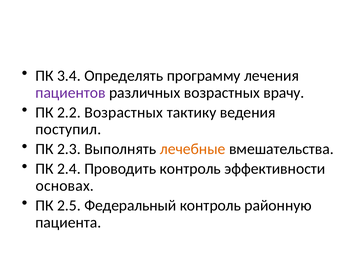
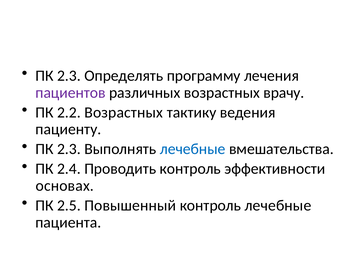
3.4 at (69, 76): 3.4 -> 2.3
поступил: поступил -> пациенту
лечебные at (193, 149) colour: orange -> blue
Федеральный: Федеральный -> Повышенный
контроль районную: районную -> лечебные
